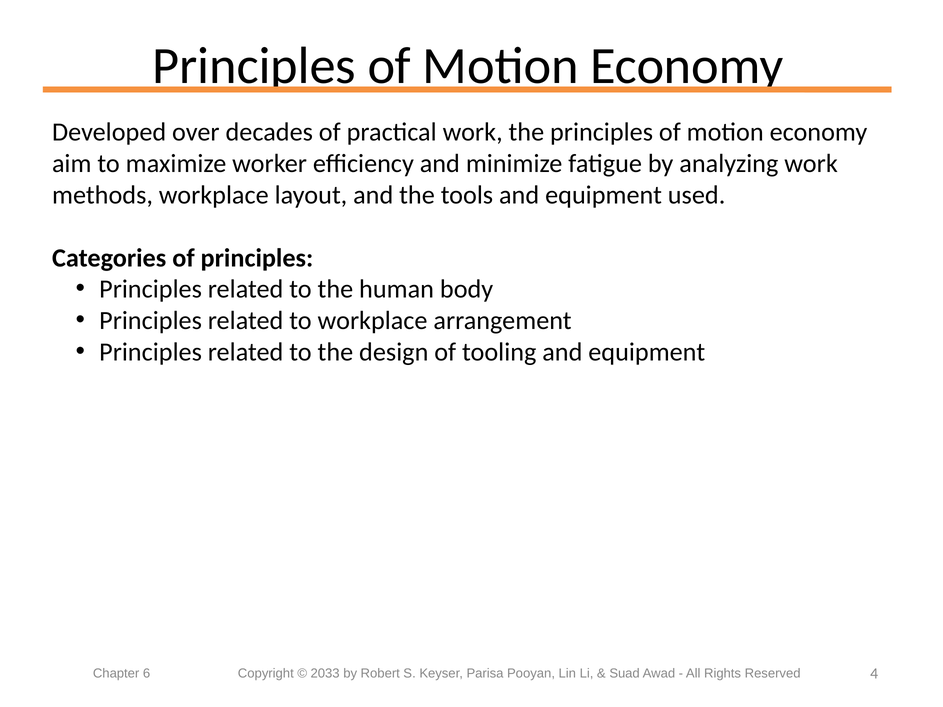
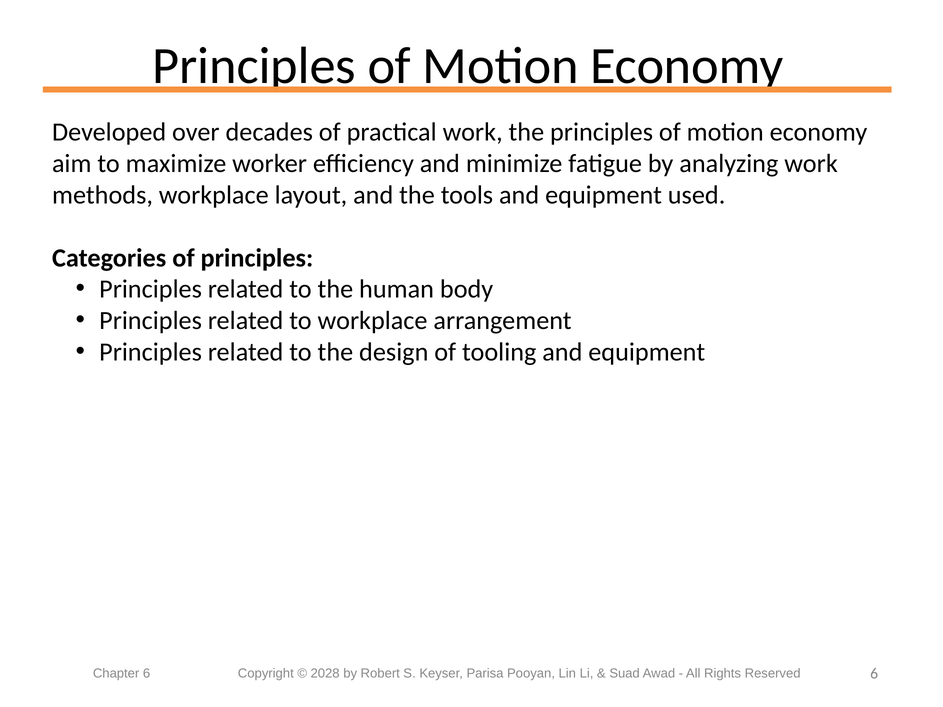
2033: 2033 -> 2028
Reserved 4: 4 -> 6
